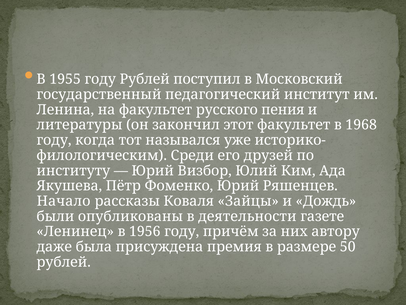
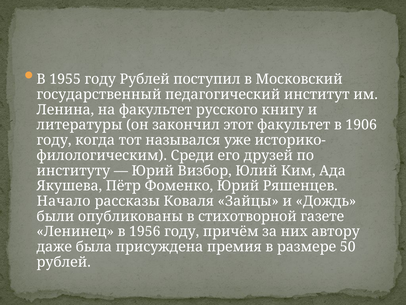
пения: пения -> книгу
1968: 1968 -> 1906
деятельности: деятельности -> стихотворной
